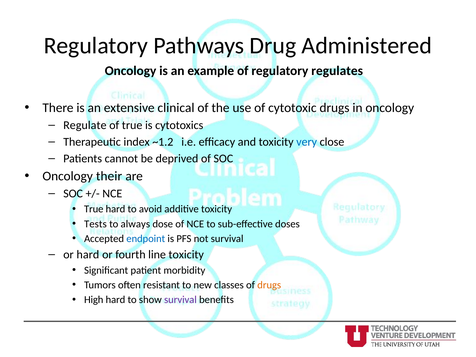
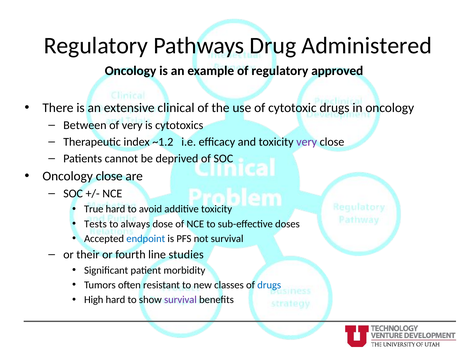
regulates: regulates -> approved
Regulate: Regulate -> Between
of true: true -> very
very at (307, 142) colour: blue -> purple
Oncology their: their -> close
or hard: hard -> their
line toxicity: toxicity -> studies
drugs at (269, 285) colour: orange -> blue
